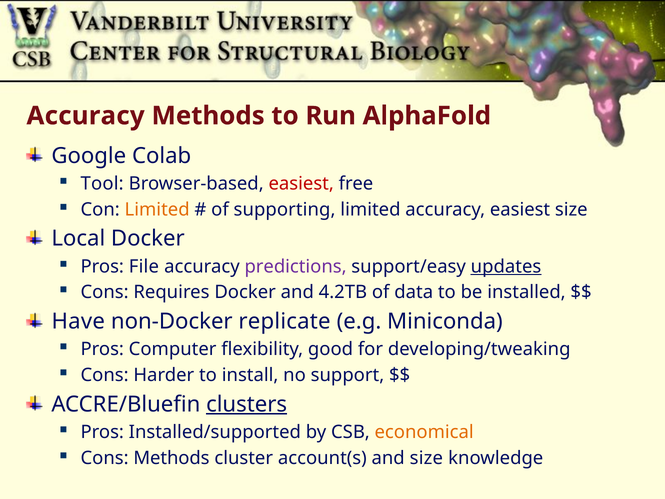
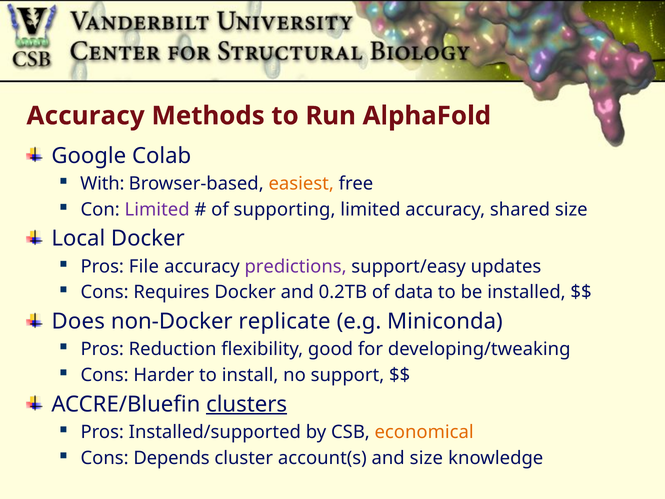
Tool: Tool -> With
easiest at (301, 184) colour: red -> orange
Limited at (157, 209) colour: orange -> purple
accuracy easiest: easiest -> shared
updates underline: present -> none
4.2TB: 4.2TB -> 0.2TB
Have: Have -> Does
Computer: Computer -> Reduction
Cons Methods: Methods -> Depends
